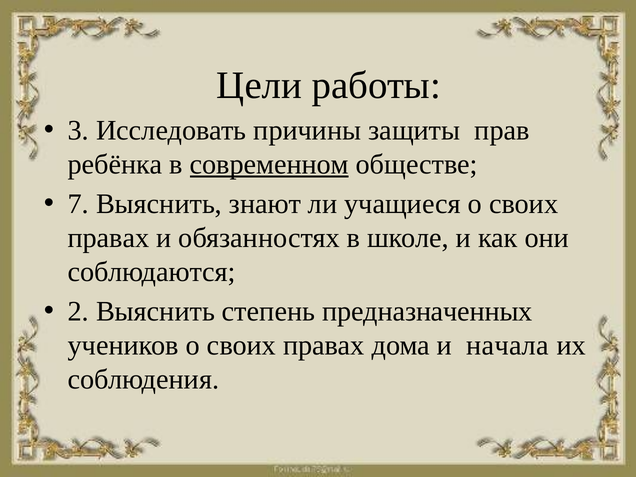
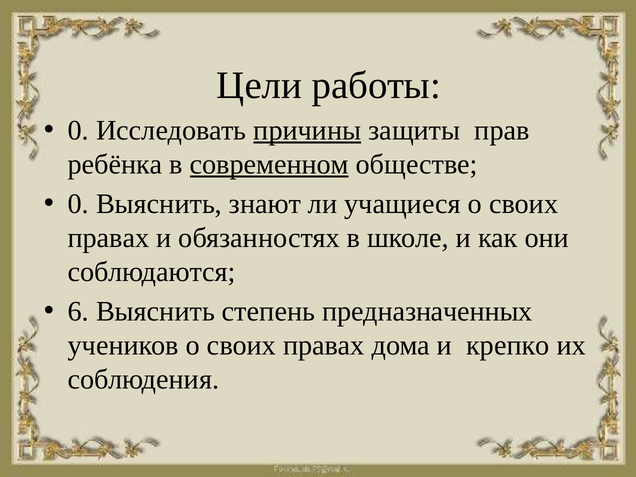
3 at (78, 130): 3 -> 0
причины underline: none -> present
7 at (78, 204): 7 -> 0
2: 2 -> 6
начала: начала -> крепко
